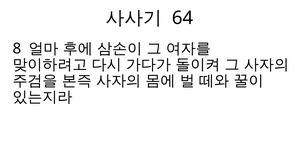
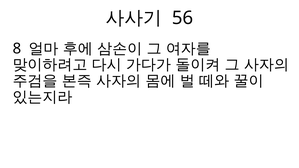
64: 64 -> 56
